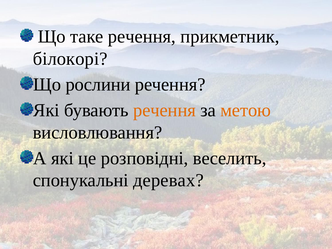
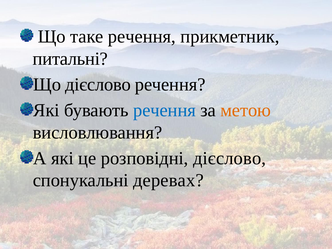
білокорі: білокорі -> питальні
Що рослини: рослини -> дієслово
речення at (165, 110) colour: orange -> blue
розповідні веселить: веселить -> дієслово
